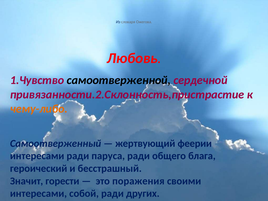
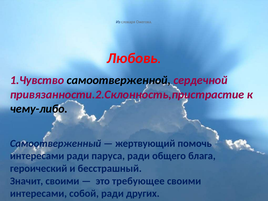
чему-либо colour: orange -> black
феерии: феерии -> помочь
Значит горести: горести -> своими
поражения: поражения -> требующее
